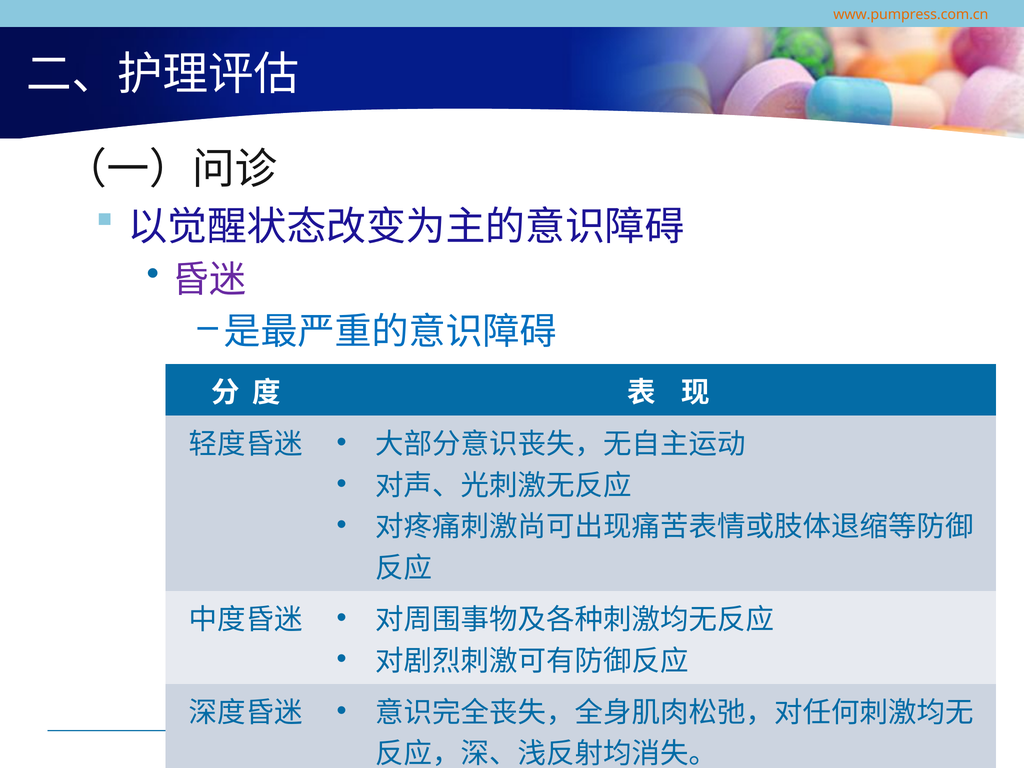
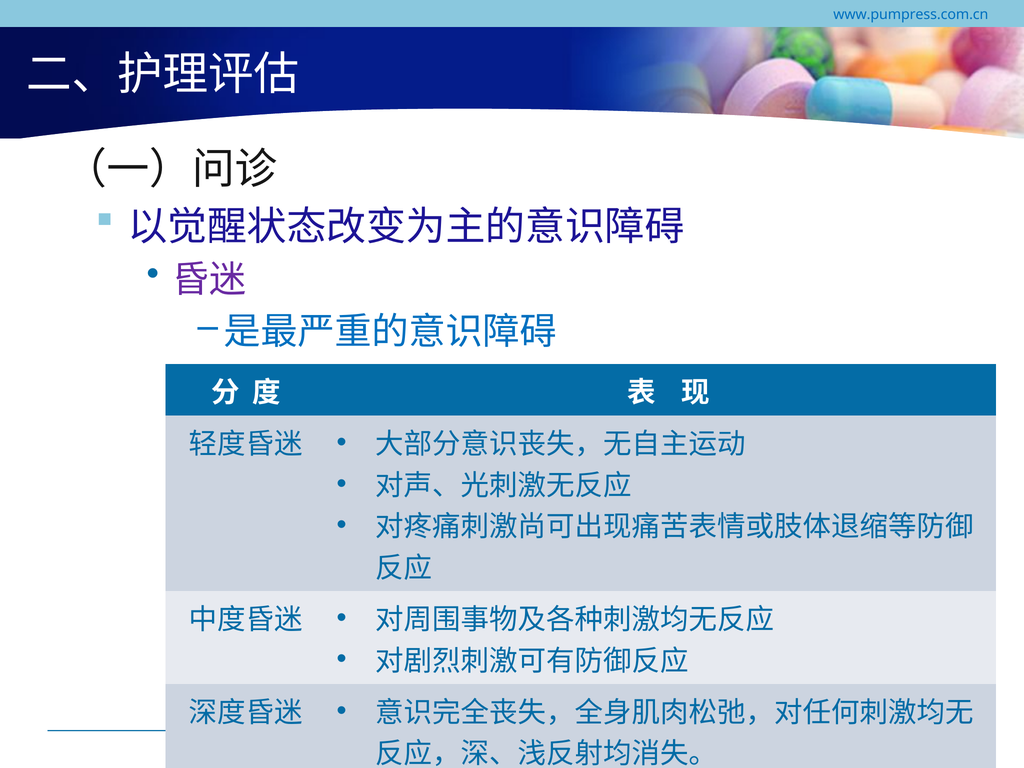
www.pumpress.com.cn colour: orange -> blue
